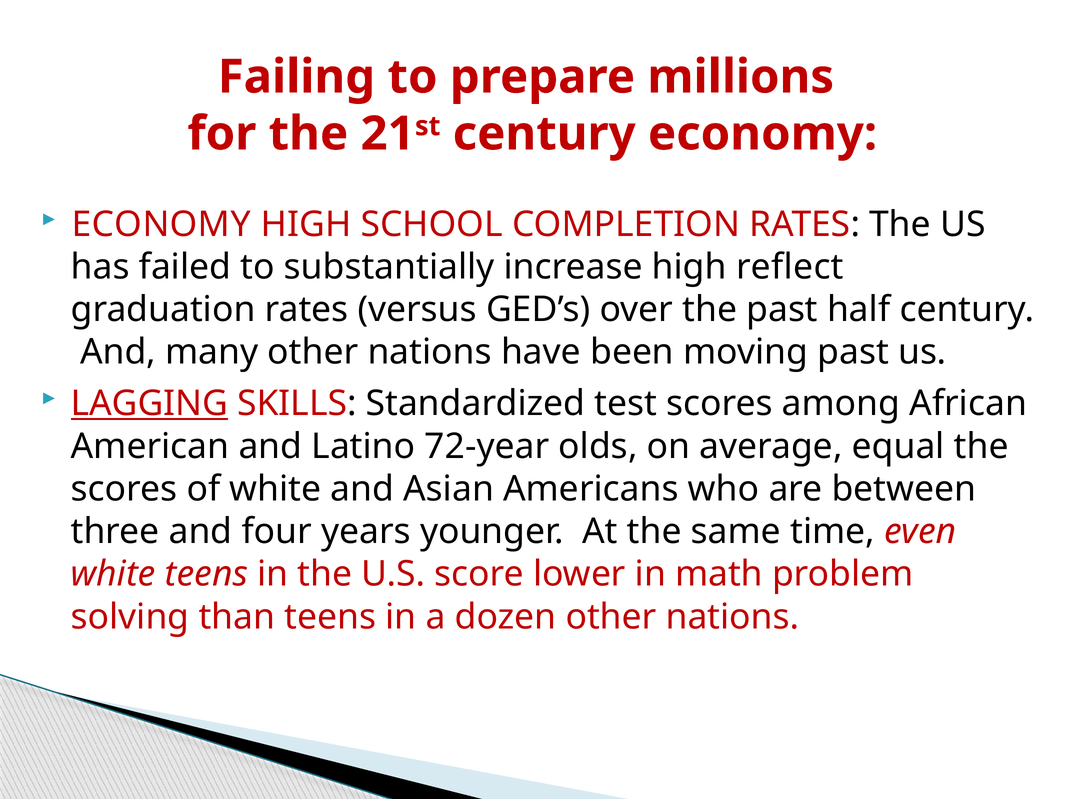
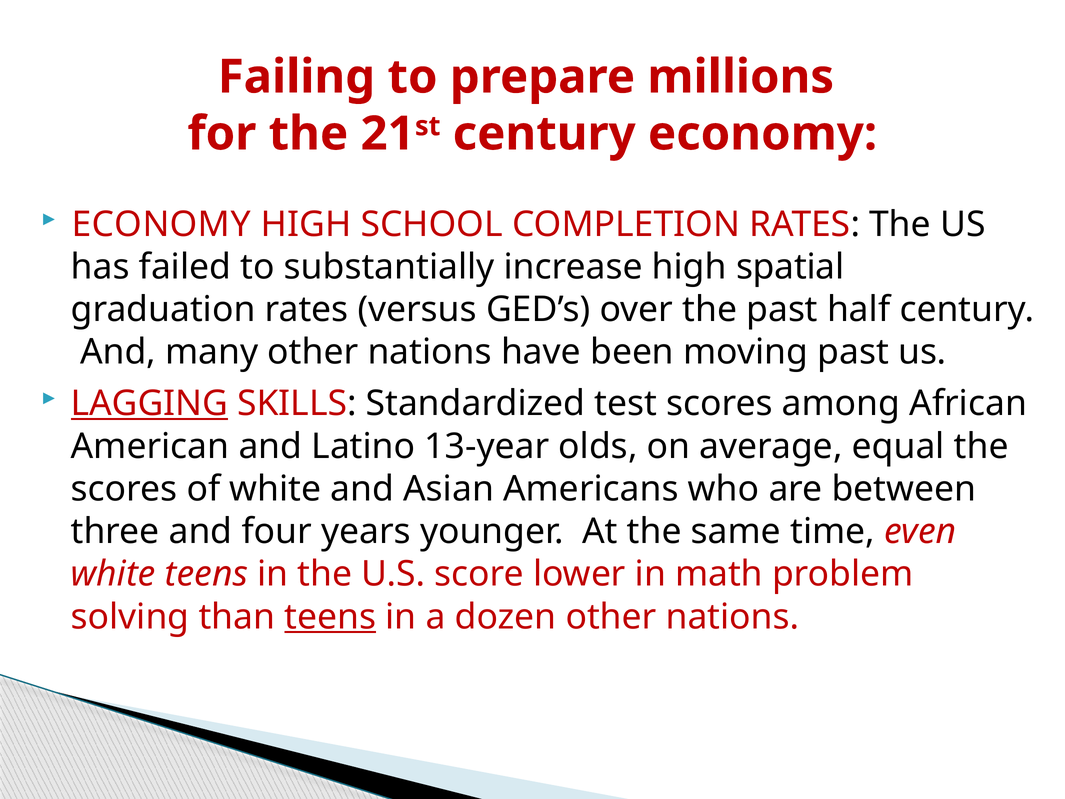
reflect: reflect -> spatial
72-year: 72-year -> 13-year
teens at (330, 617) underline: none -> present
